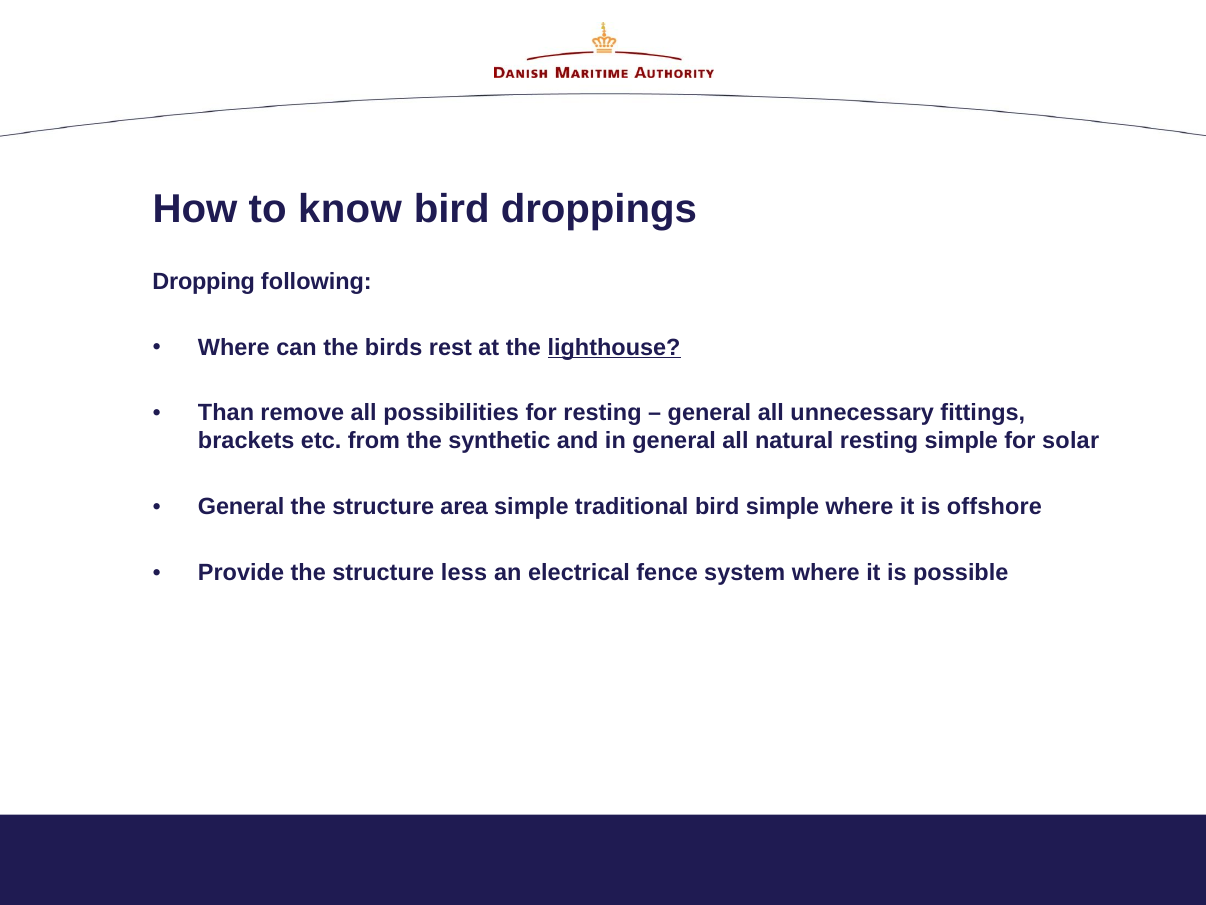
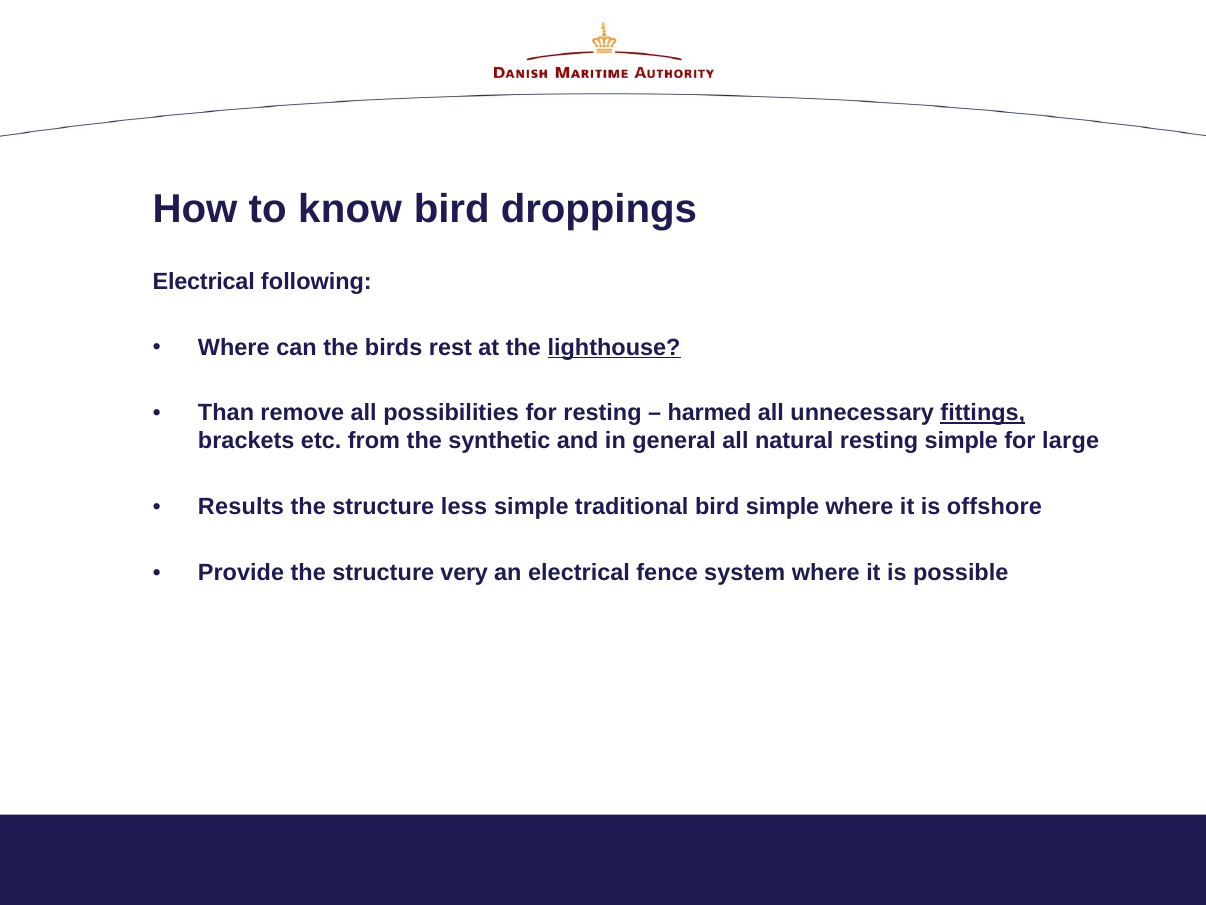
Dropping at (204, 281): Dropping -> Electrical
general at (709, 413): general -> harmed
fittings underline: none -> present
solar: solar -> large
General at (241, 507): General -> Results
area: area -> less
less: less -> very
